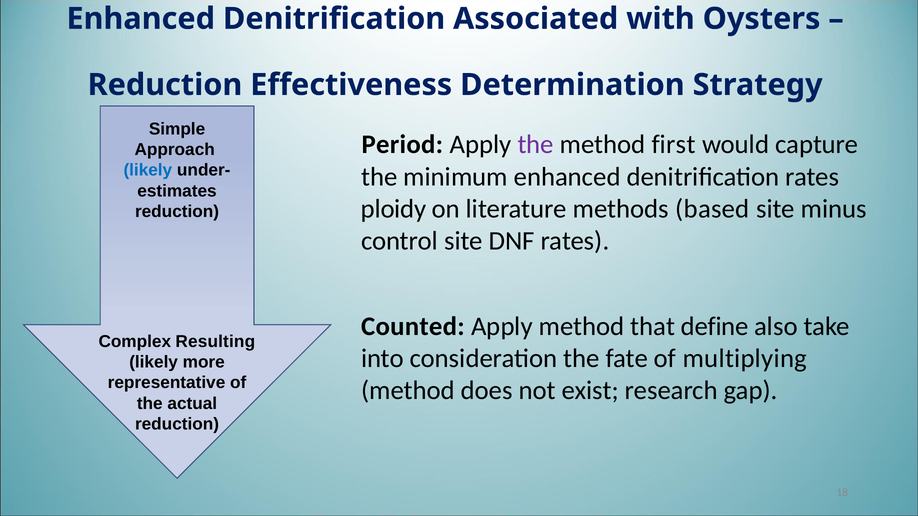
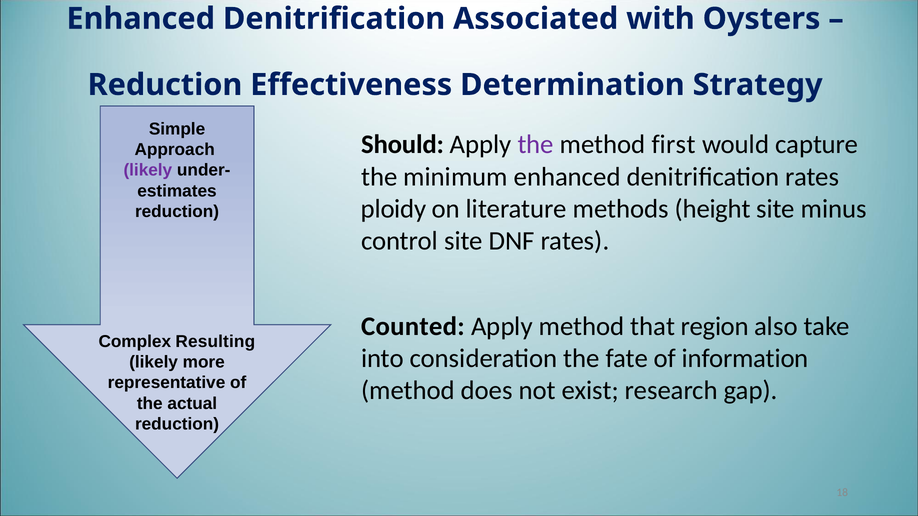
Period: Period -> Should
likely at (148, 170) colour: blue -> purple
based: based -> height
define: define -> region
multiplying: multiplying -> information
